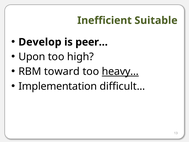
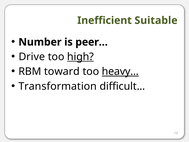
Develop: Develop -> Number
Upon: Upon -> Drive
high underline: none -> present
Implementation: Implementation -> Transformation
